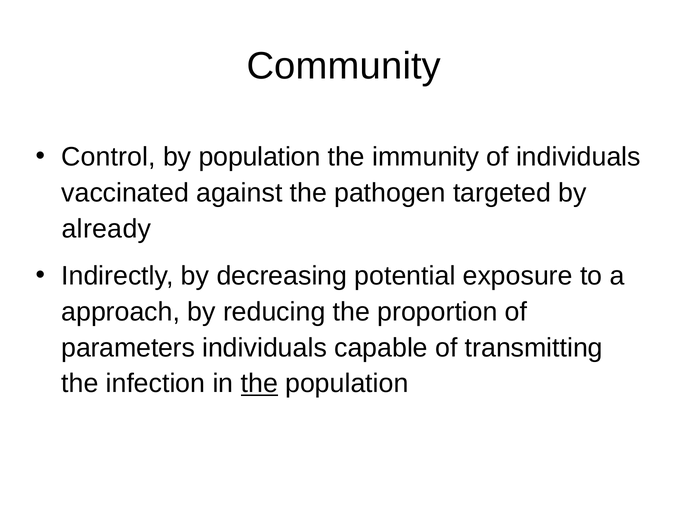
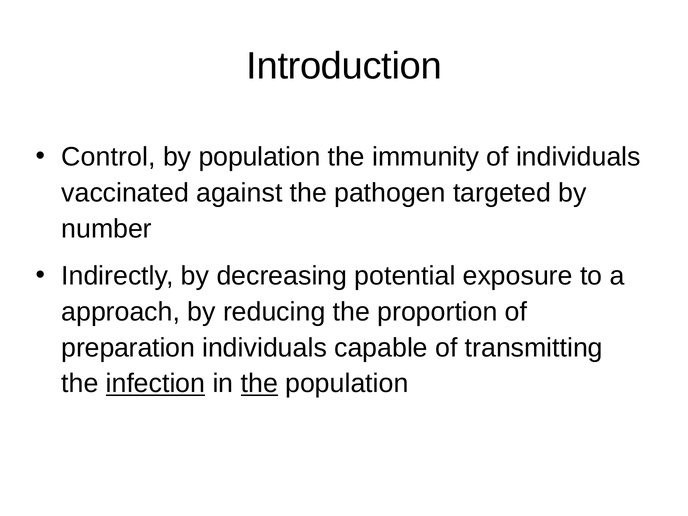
Community: Community -> Introduction
already: already -> number
parameters: parameters -> preparation
infection underline: none -> present
